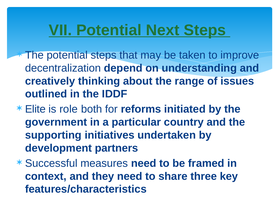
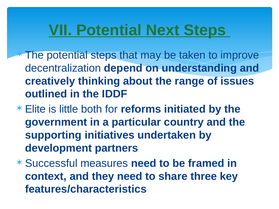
role: role -> little
